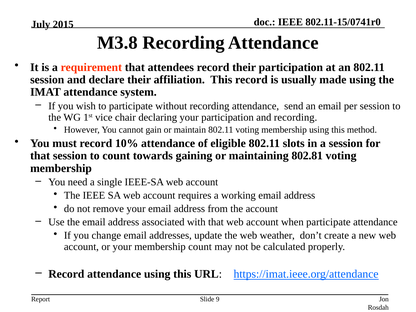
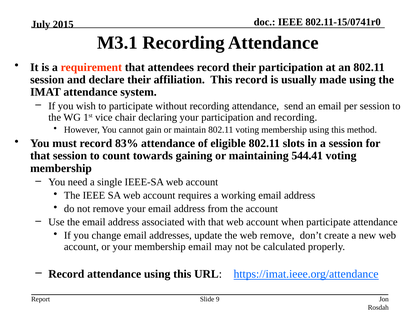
M3.8: M3.8 -> M3.1
10%: 10% -> 83%
802.81: 802.81 -> 544.41
web weather: weather -> remove
membership count: count -> email
